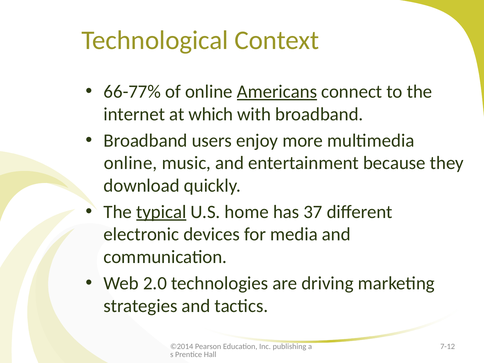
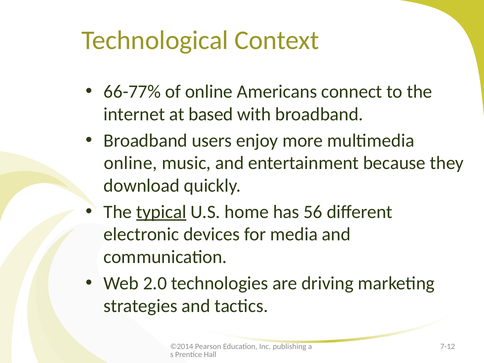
Americans underline: present -> none
which: which -> based
37: 37 -> 56
